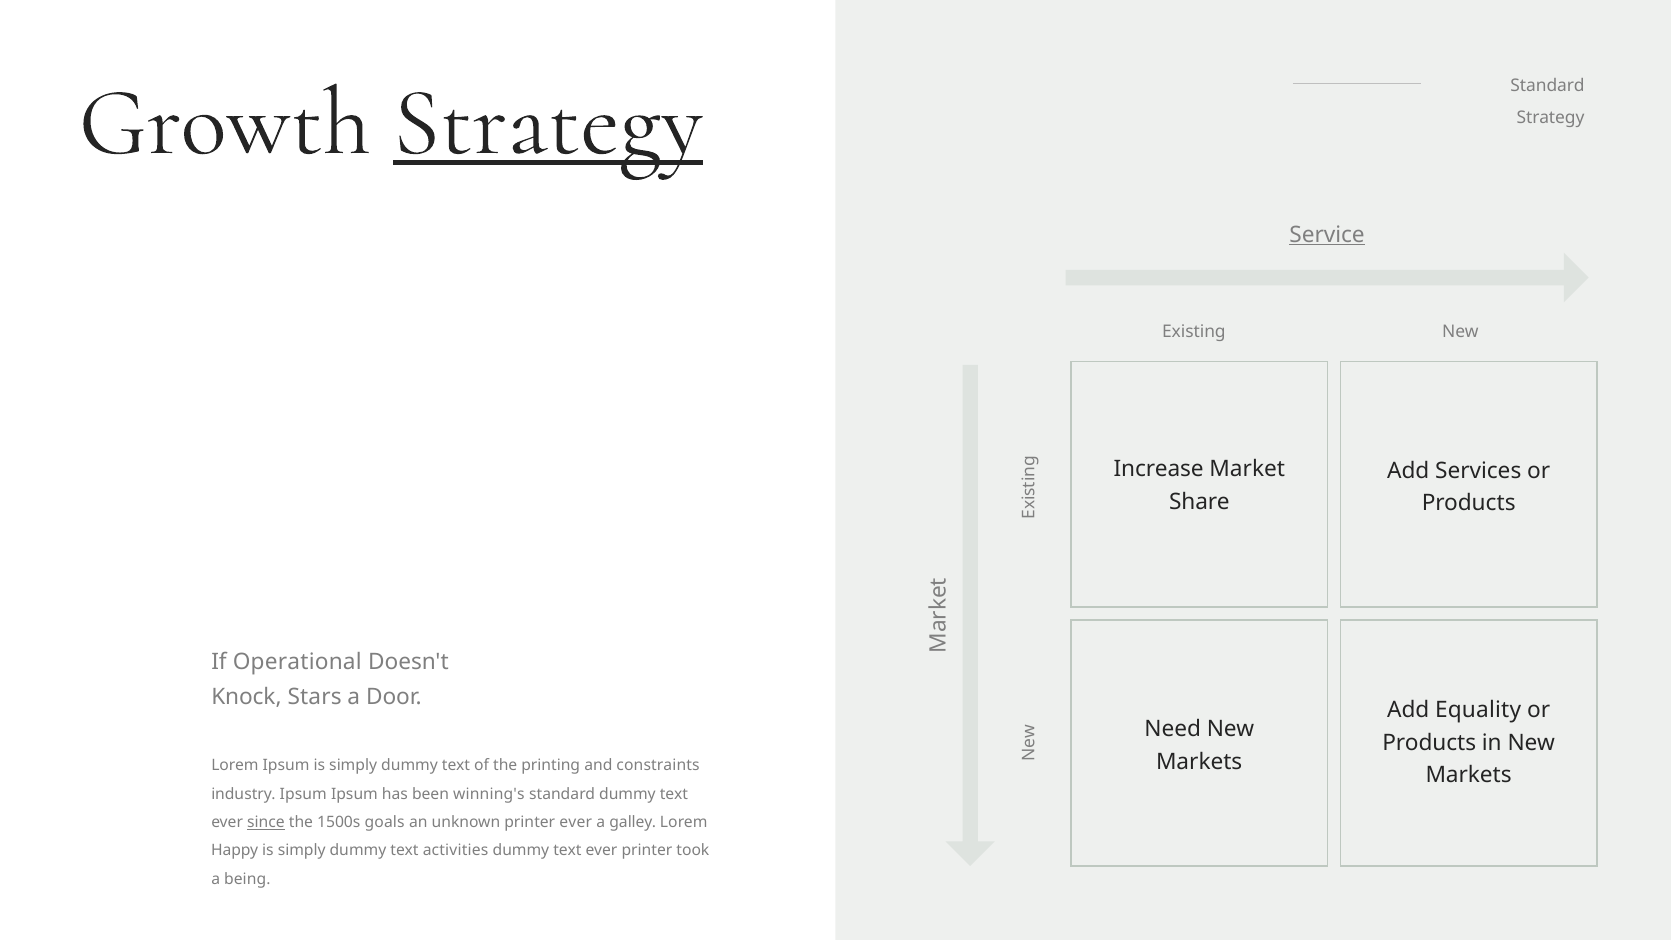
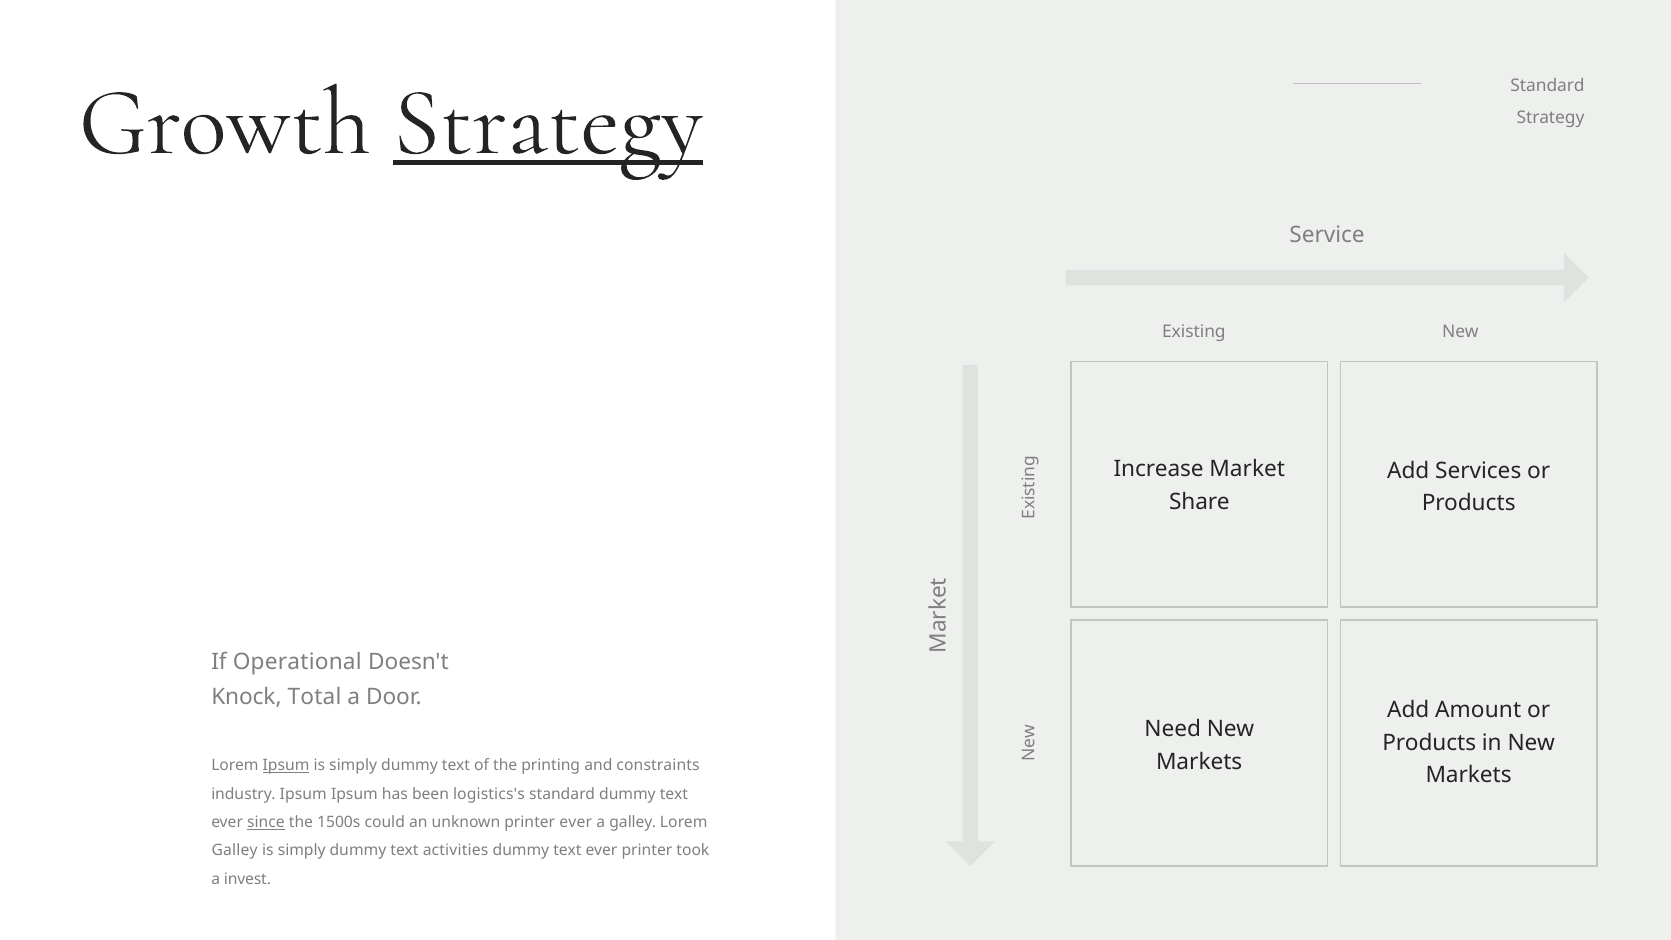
Service underline: present -> none
Stars: Stars -> Total
Equality: Equality -> Amount
Ipsum at (286, 766) underline: none -> present
winning's: winning's -> logistics's
goals: goals -> could
Happy at (235, 851): Happy -> Galley
being: being -> invest
